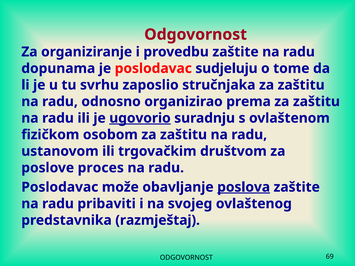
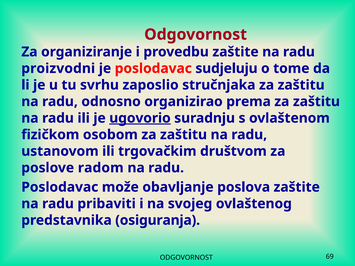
dopunama: dopunama -> proizvodni
proces: proces -> radom
poslova underline: present -> none
razmještaj: razmještaj -> osiguranja
